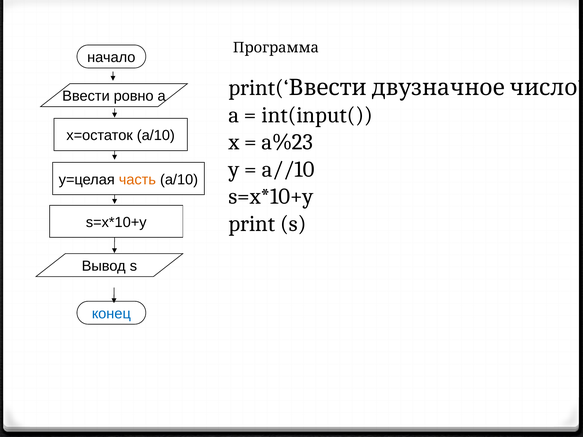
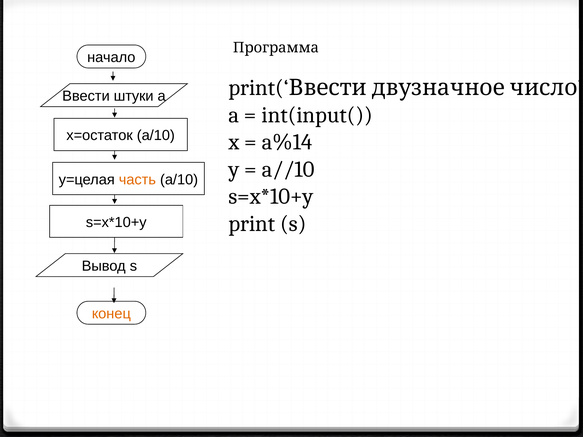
ровно: ровно -> штуки
a%23: a%23 -> a%14
конец colour: blue -> orange
